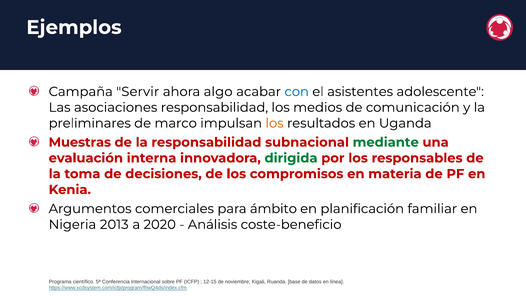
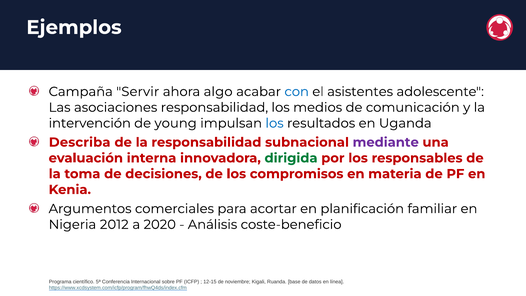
preliminares: preliminares -> intervención
marco: marco -> young
los at (275, 123) colour: orange -> blue
Muestras: Muestras -> Describa
mediante colour: green -> purple
ámbito: ámbito -> acortar
2013: 2013 -> 2012
